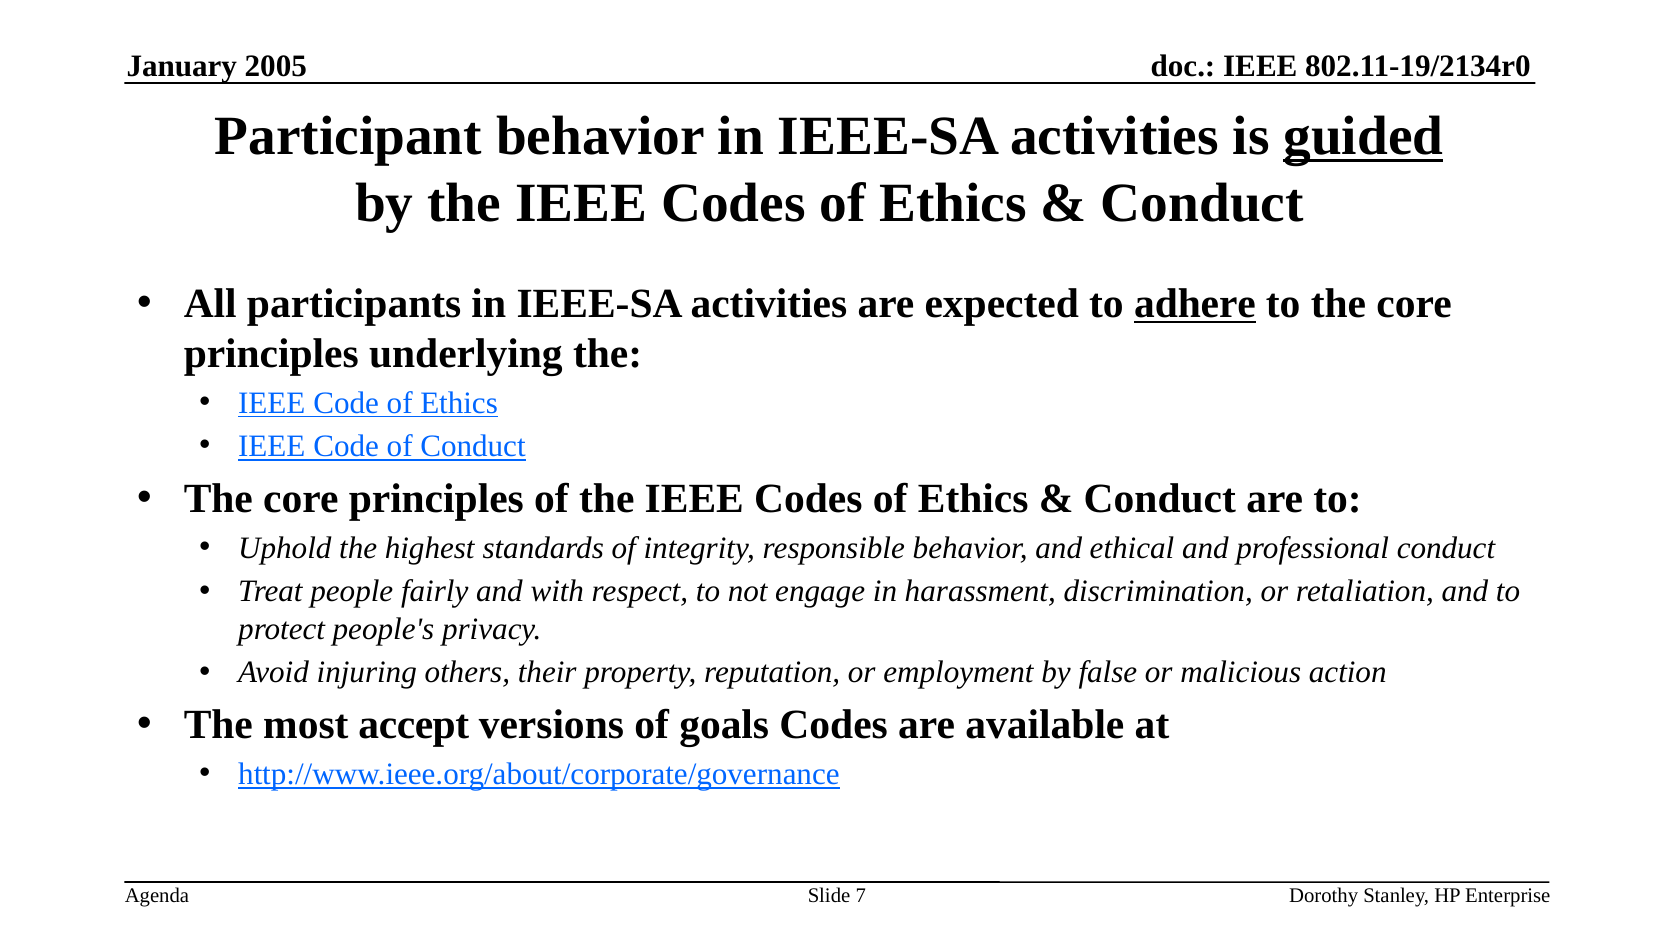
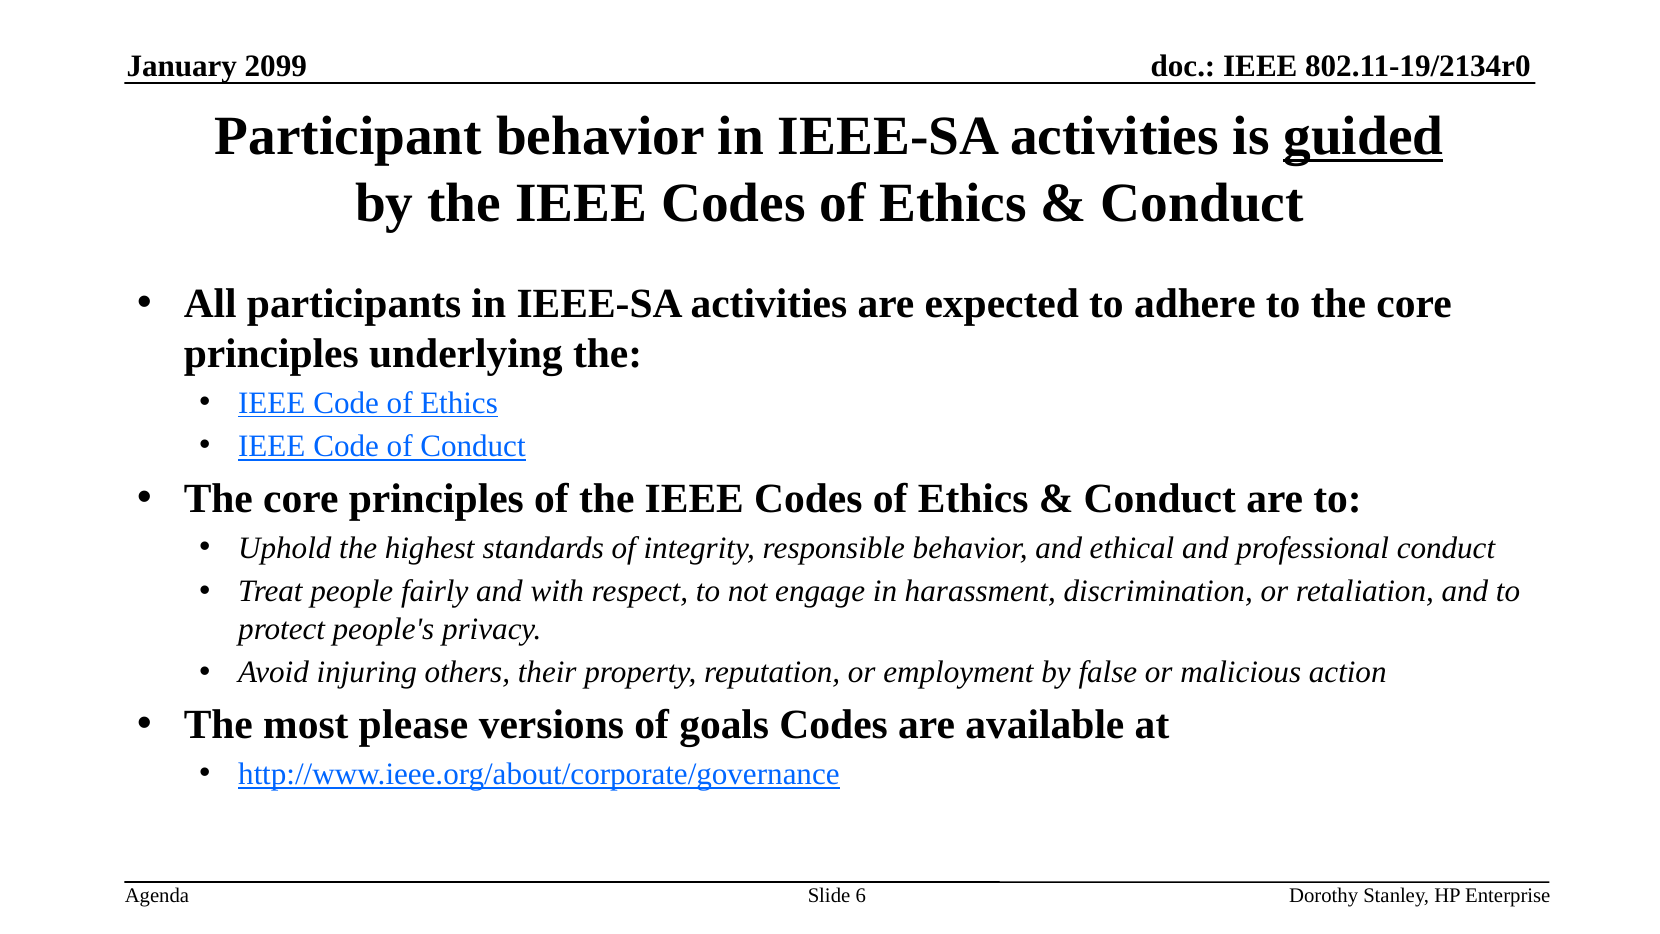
2005: 2005 -> 2099
adhere underline: present -> none
accept: accept -> please
7: 7 -> 6
